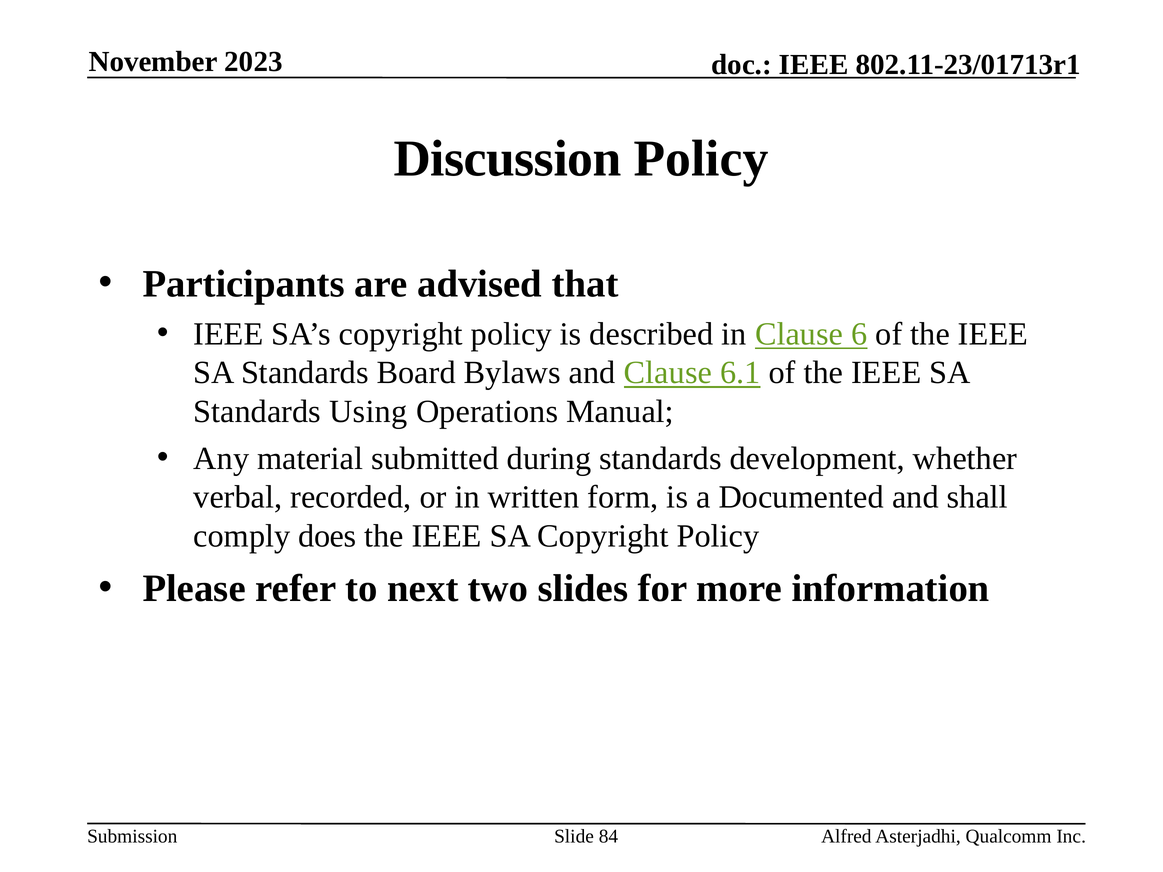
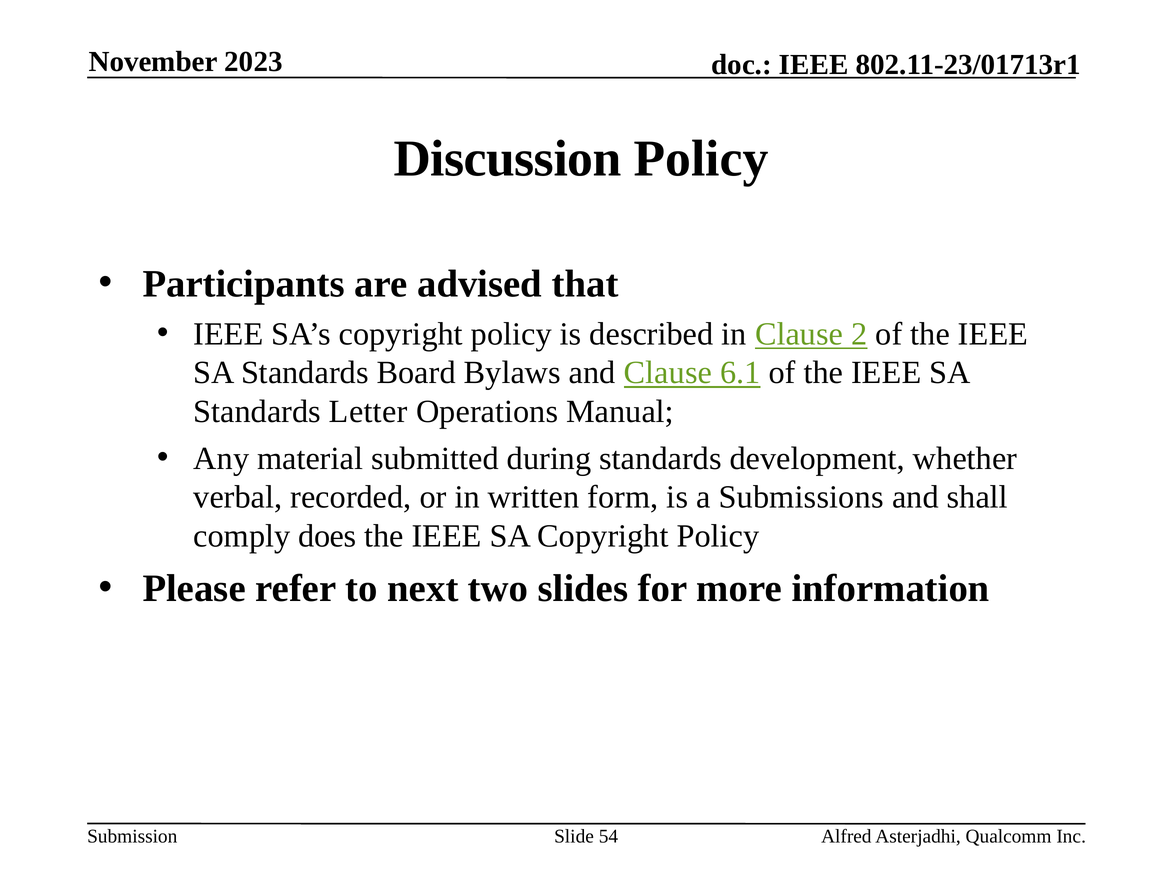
6: 6 -> 2
Using: Using -> Letter
Documented: Documented -> Submissions
84: 84 -> 54
